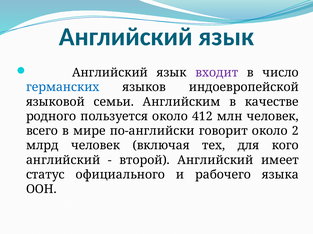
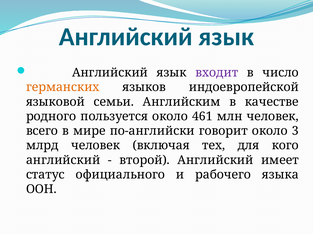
германских colour: blue -> orange
412: 412 -> 461
2: 2 -> 3
